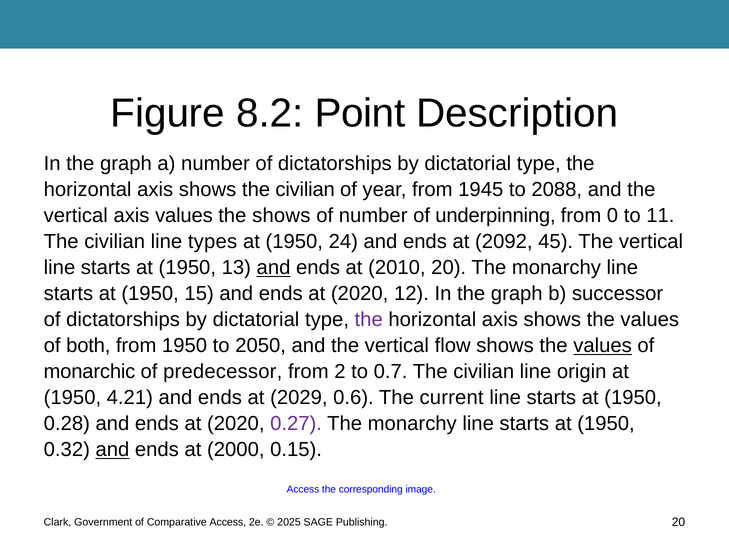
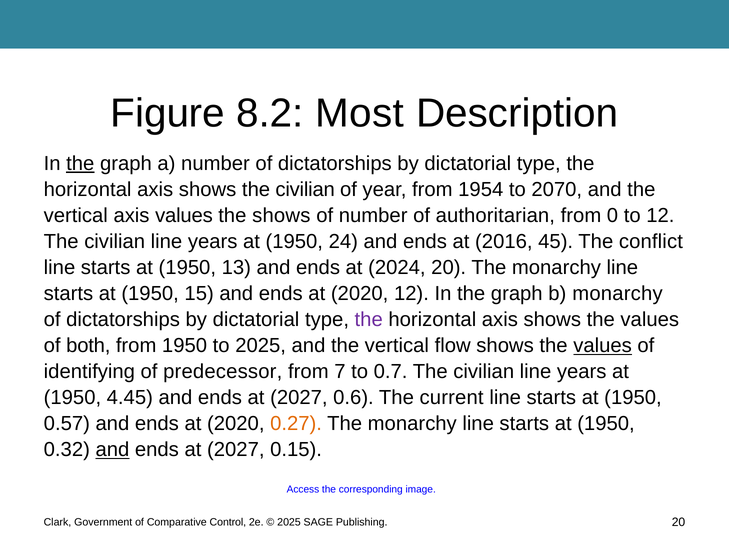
Point: Point -> Most
the at (80, 164) underline: none -> present
1945: 1945 -> 1954
2088: 2088 -> 2070
underpinning: underpinning -> authoritarian
to 11: 11 -> 12
types at (213, 242): types -> years
2092: 2092 -> 2016
45 The vertical: vertical -> conflict
and at (274, 268) underline: present -> none
2010: 2010 -> 2024
b successor: successor -> monarchy
to 2050: 2050 -> 2025
monarchic: monarchic -> identifying
2: 2 -> 7
origin at (582, 372): origin -> years
4.21: 4.21 -> 4.45
2029 at (299, 398): 2029 -> 2027
0.28: 0.28 -> 0.57
0.27 colour: purple -> orange
2000 at (236, 450): 2000 -> 2027
Comparative Access: Access -> Control
